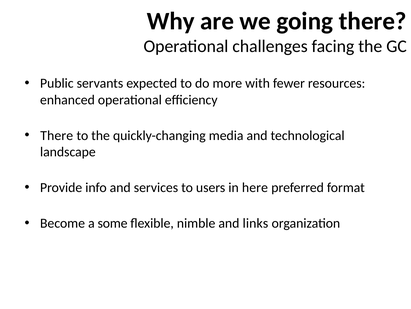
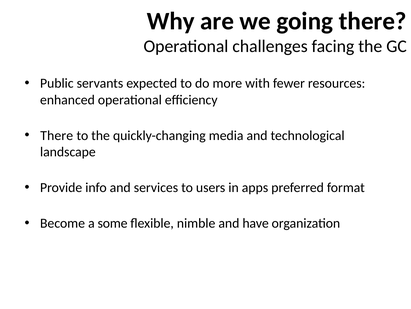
here: here -> apps
links: links -> have
